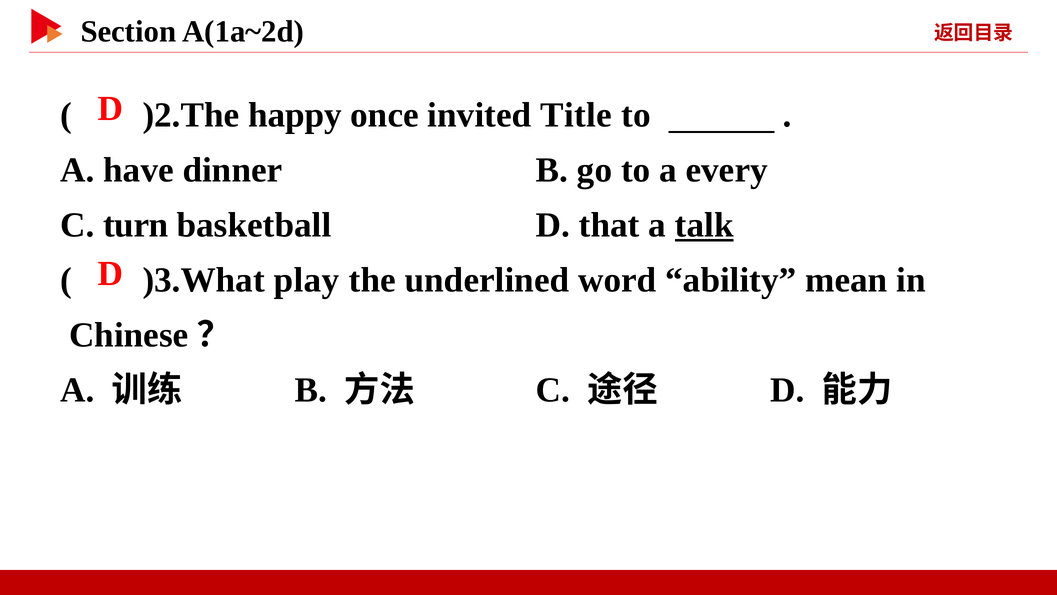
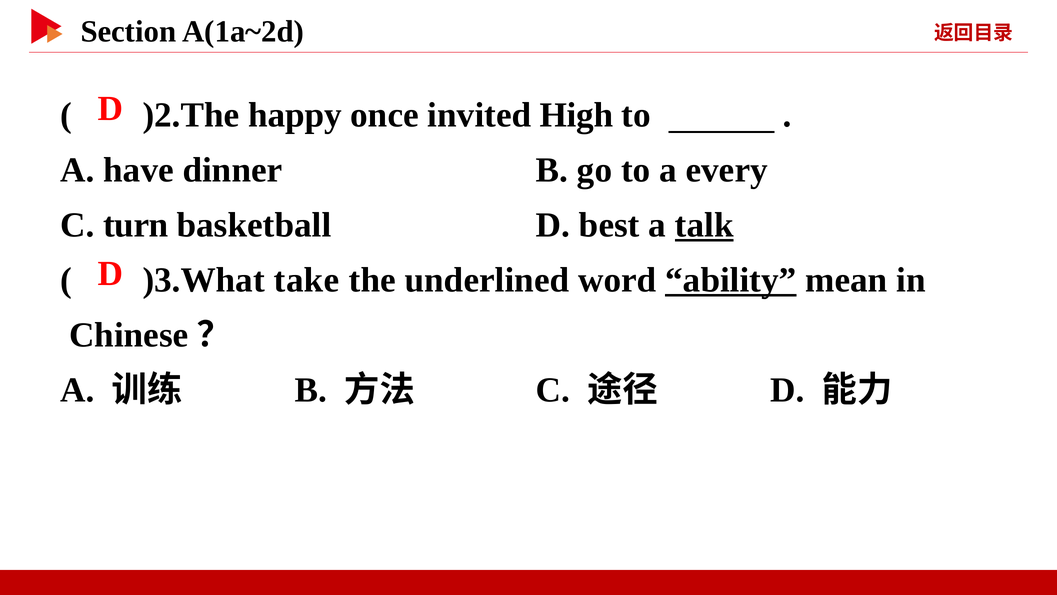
Title: Title -> High
that: that -> best
play: play -> take
ability underline: none -> present
